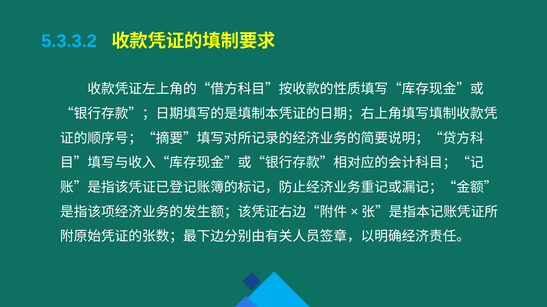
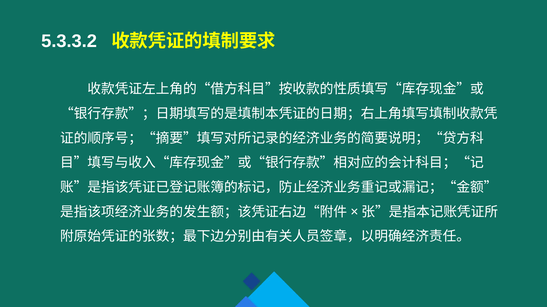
5.3.3.2 colour: light blue -> white
